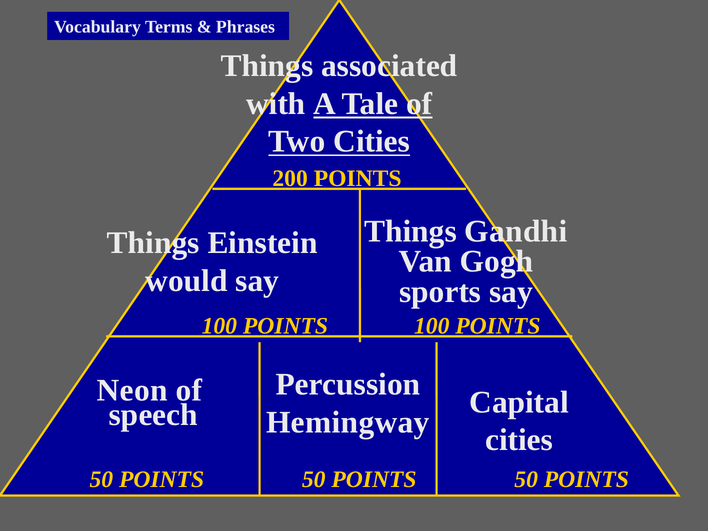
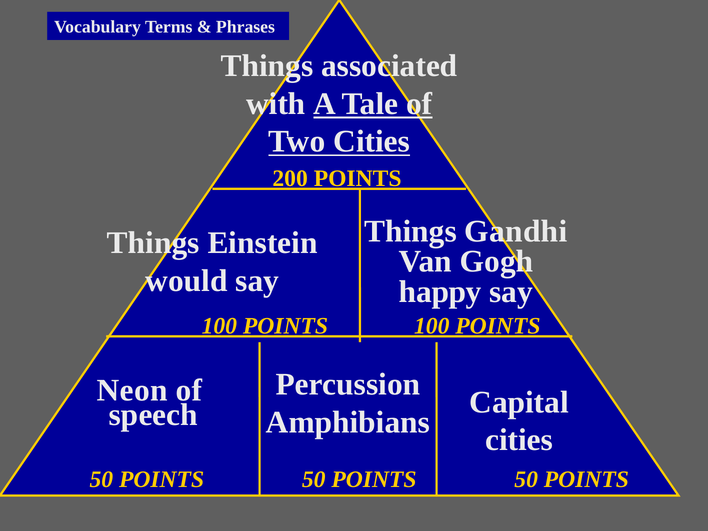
sports: sports -> happy
Hemingway: Hemingway -> Amphibians
